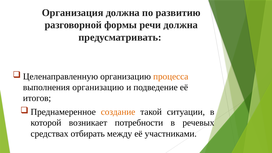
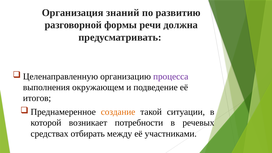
Организация должна: должна -> знаний
процесса colour: orange -> purple
выполнения организацию: организацию -> окружающем
